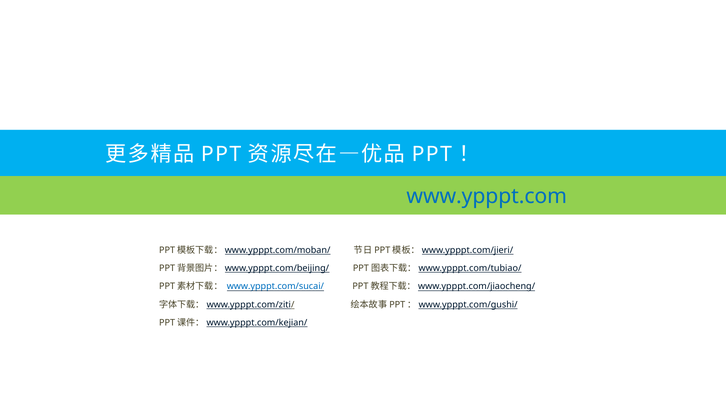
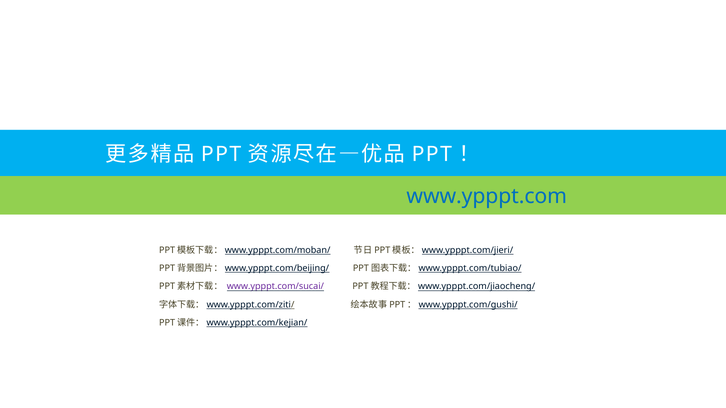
www.ypppt.com/sucai/ colour: blue -> purple
